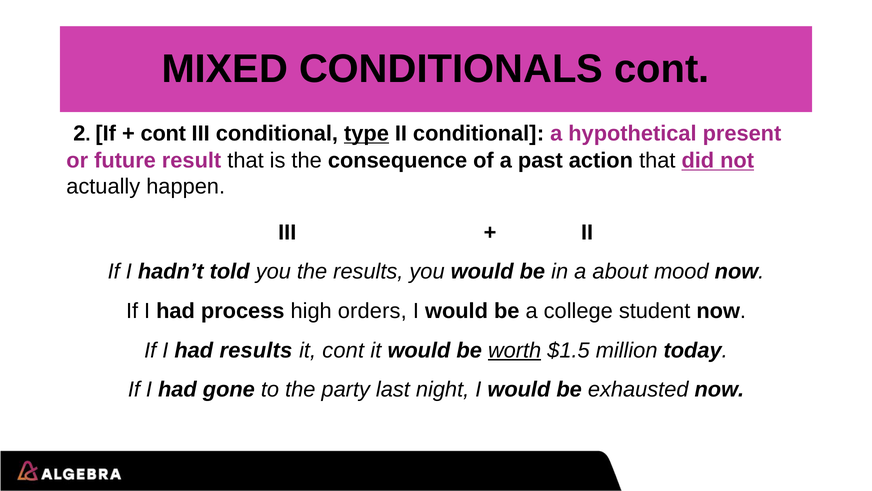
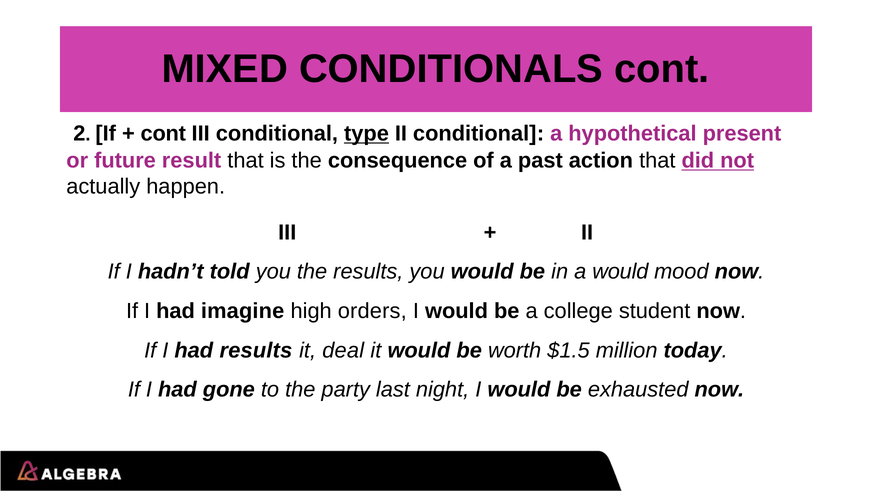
a about: about -> would
process: process -> imagine
it cont: cont -> deal
worth underline: present -> none
